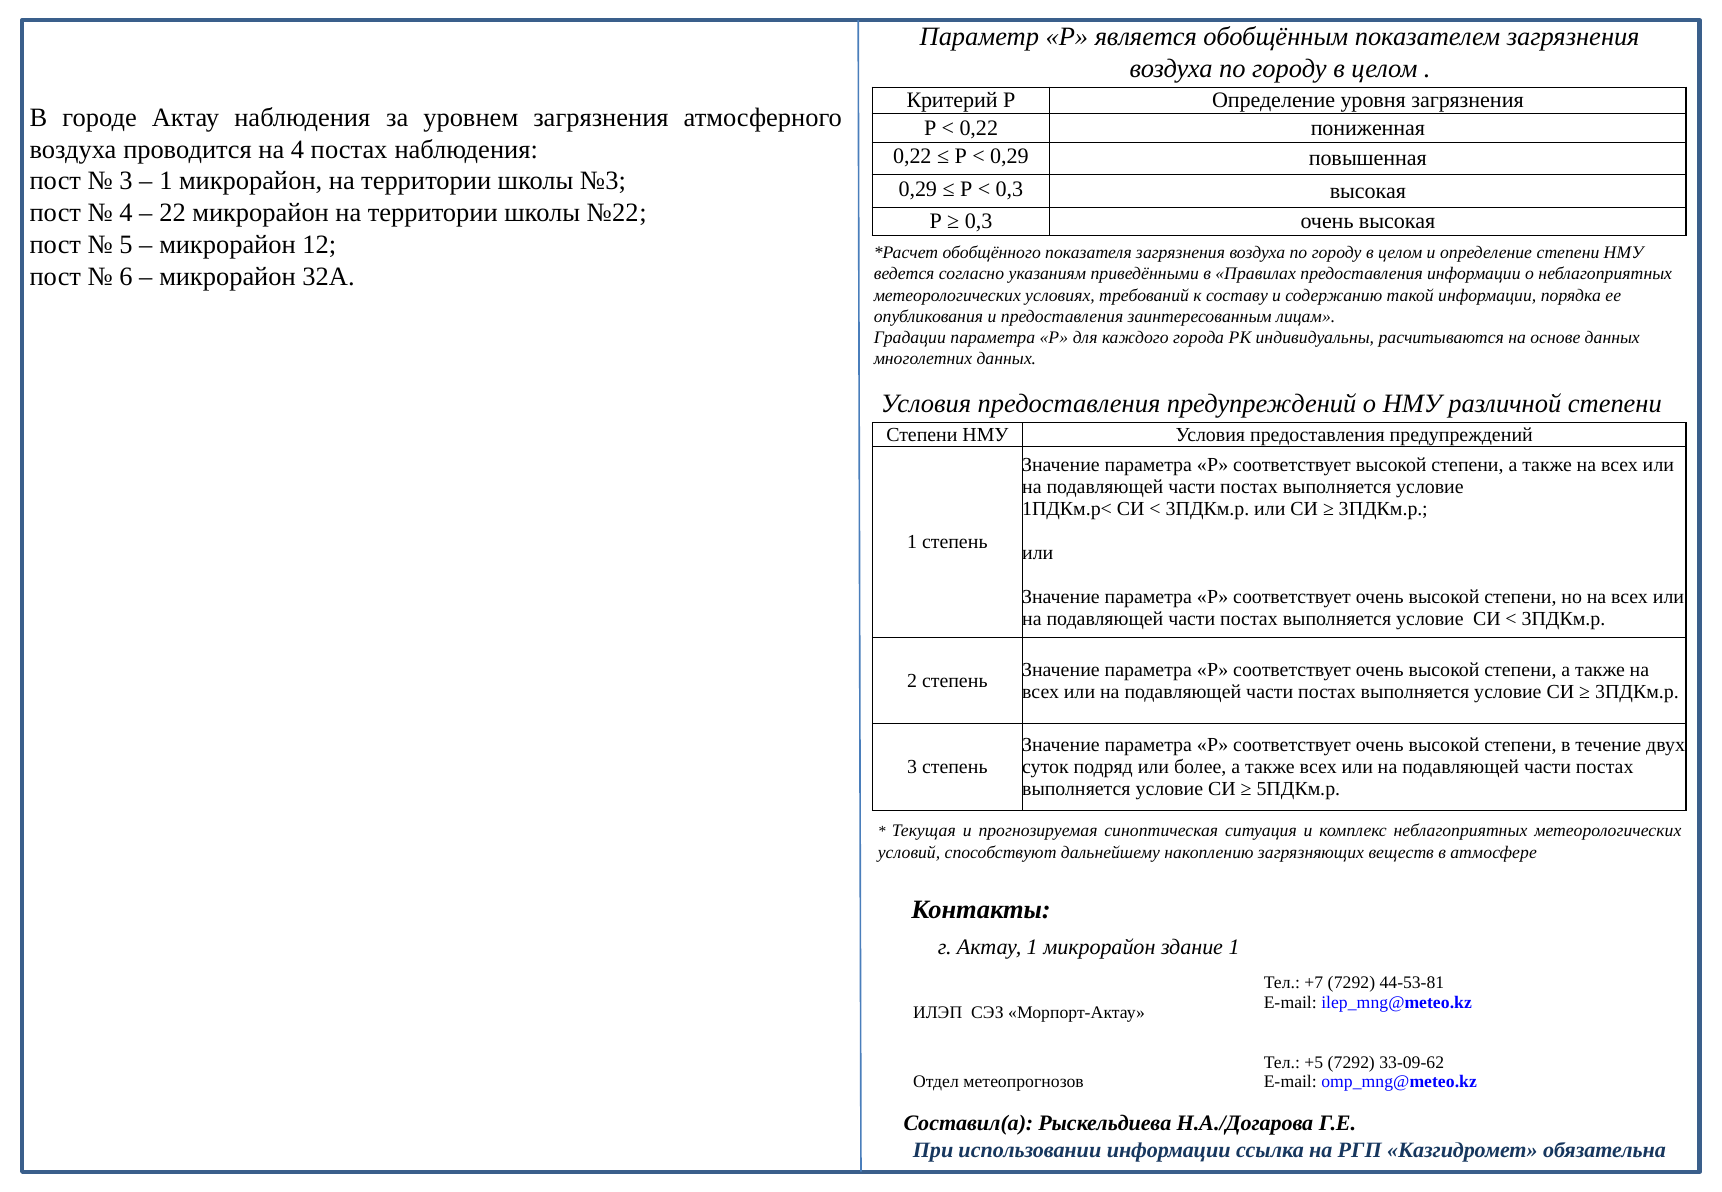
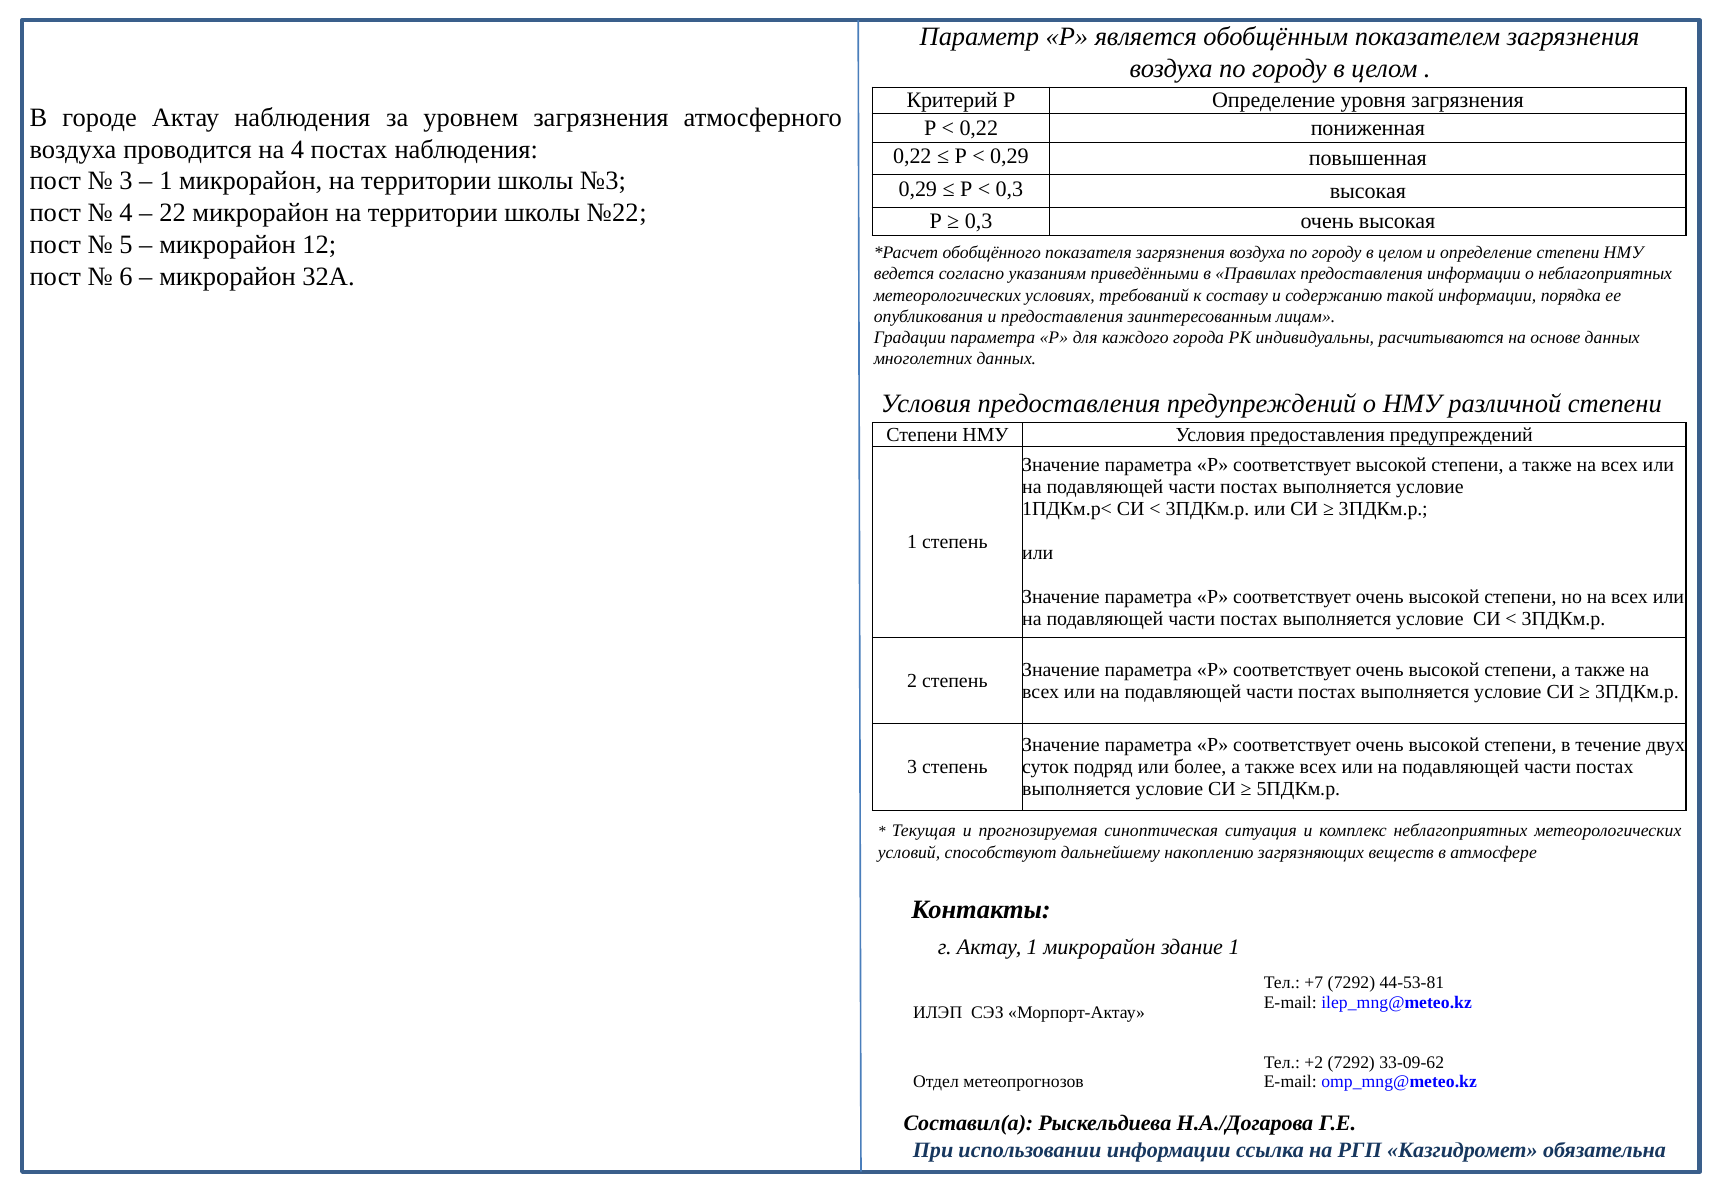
+5: +5 -> +2
